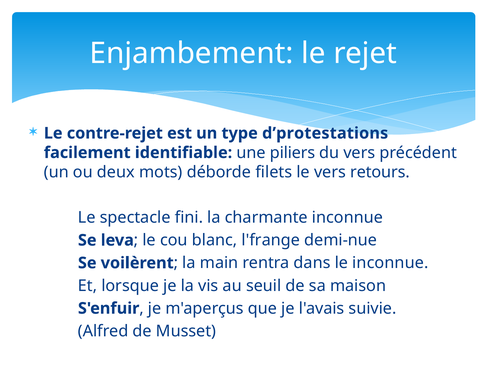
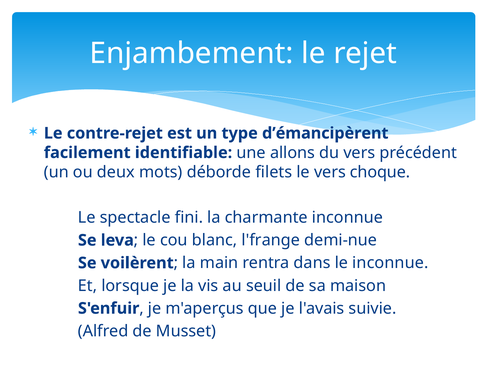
d’protestations: d’protestations -> d’émancipèrent
piliers: piliers -> allons
retours: retours -> choque
